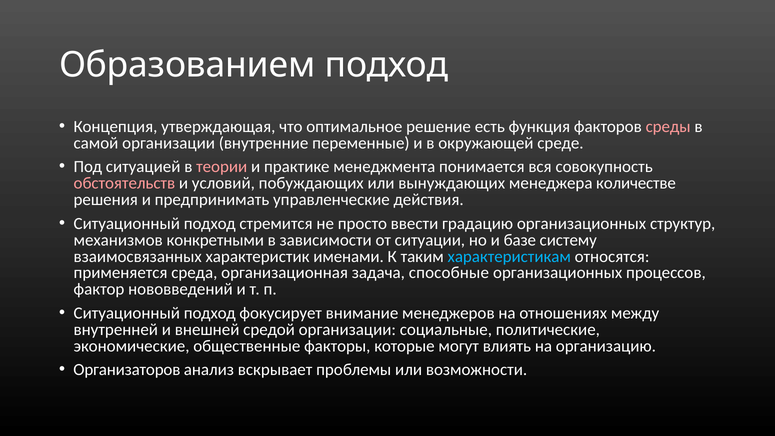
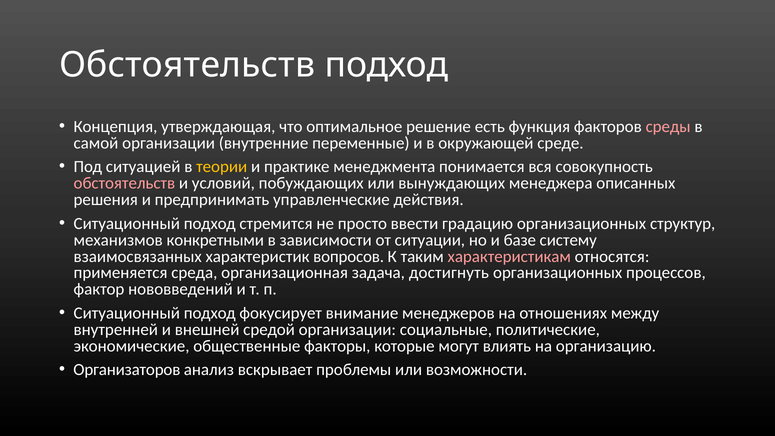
Образованием at (187, 65): Образованием -> Обстоятельств
теории colour: pink -> yellow
количестве: количестве -> описанных
именами: именами -> вопросов
характеристикам colour: light blue -> pink
способные: способные -> достигнуть
